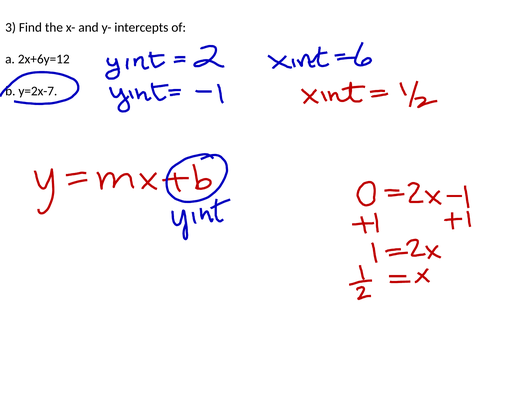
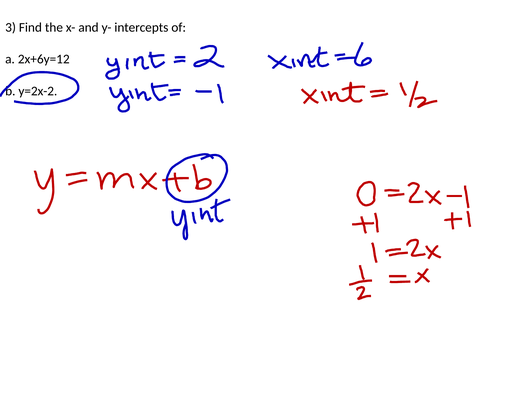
y=2x-7: y=2x-7 -> y=2x-2
